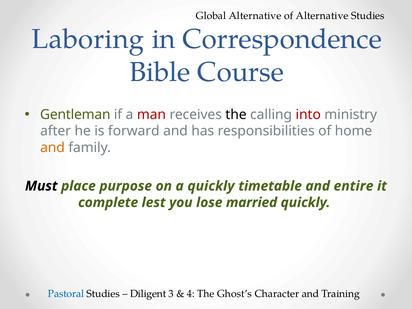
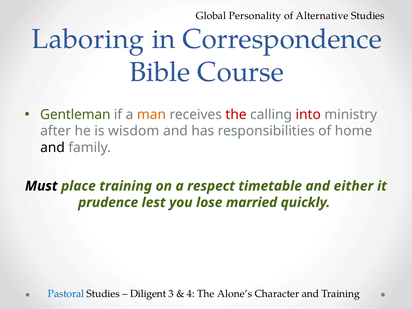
Global Alternative: Alternative -> Personality
man colour: red -> orange
the at (236, 115) colour: black -> red
forward: forward -> wisdom
and at (52, 148) colour: orange -> black
place purpose: purpose -> training
a quickly: quickly -> respect
entire: entire -> either
complete: complete -> prudence
Ghost’s: Ghost’s -> Alone’s
